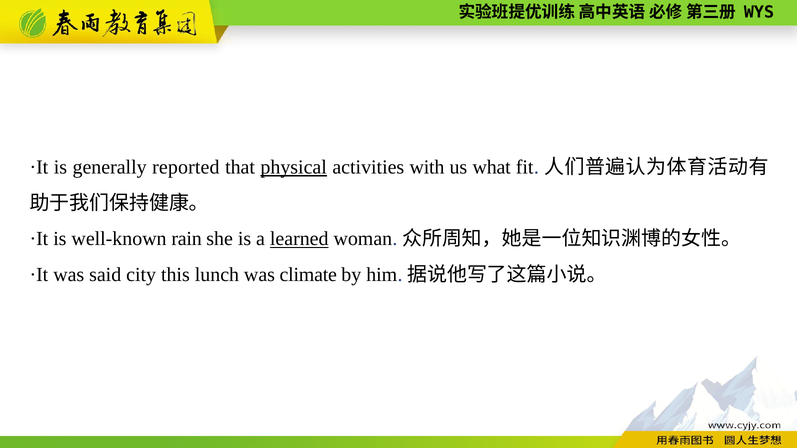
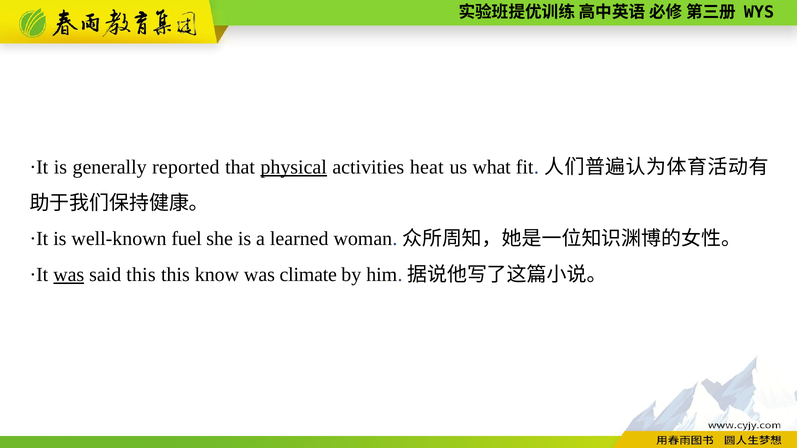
with: with -> heat
rain: rain -> fuel
learned underline: present -> none
was at (69, 275) underline: none -> present
said city: city -> this
lunch: lunch -> know
